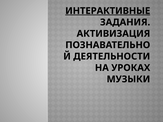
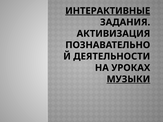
МУЗЫКИ underline: none -> present
